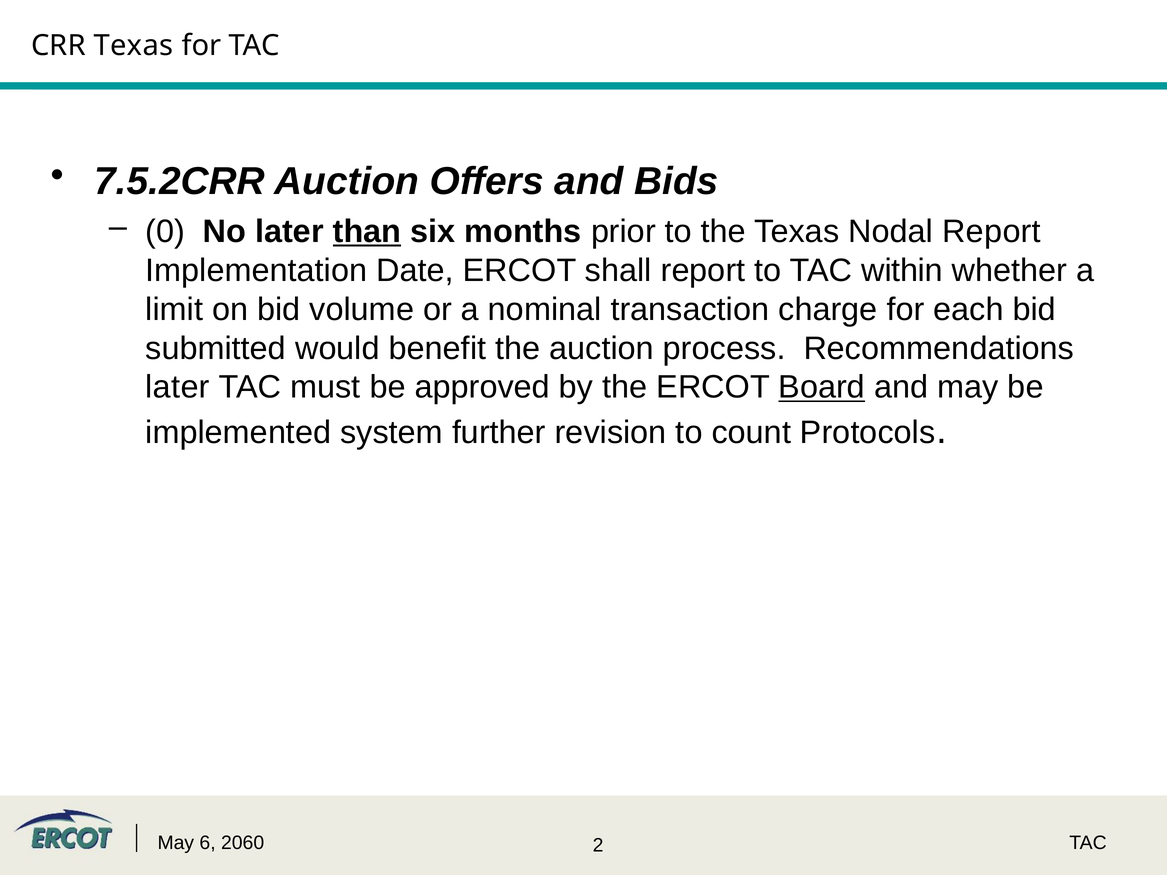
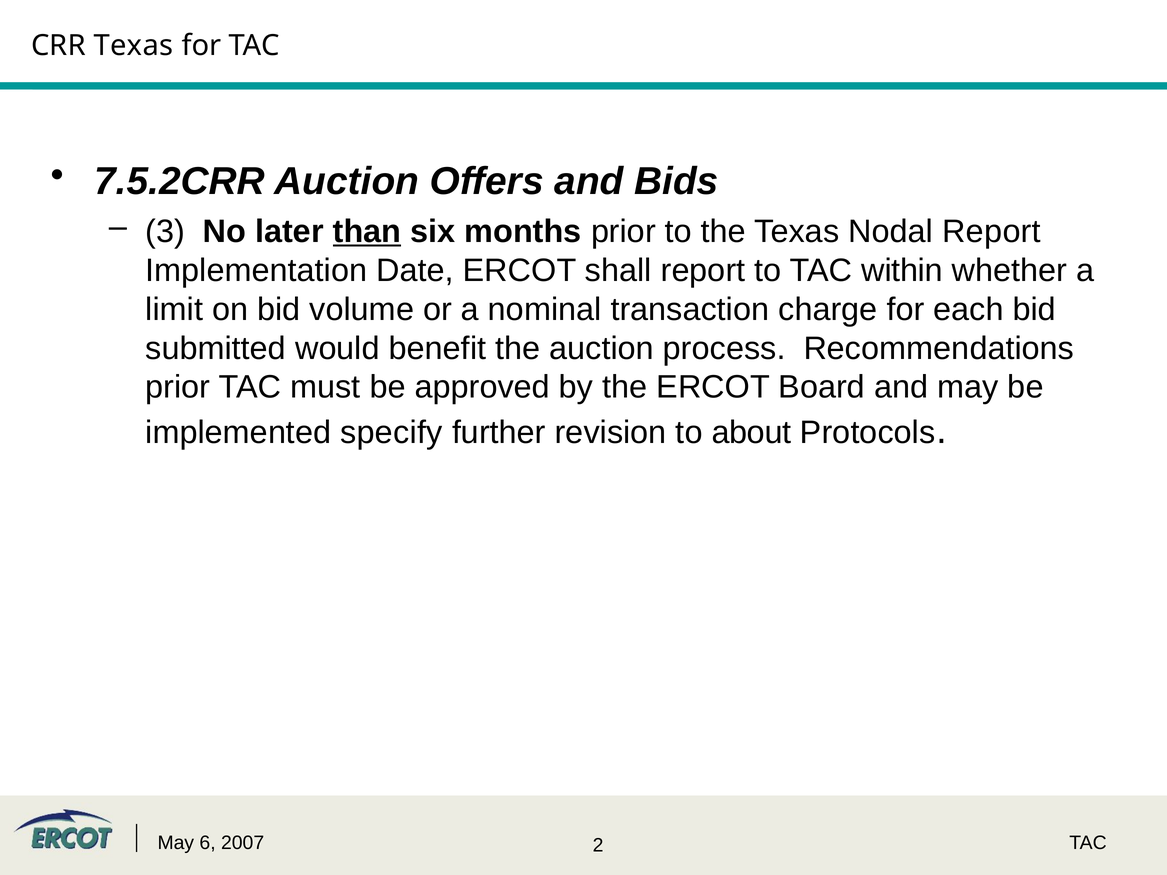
0: 0 -> 3
later at (178, 387): later -> prior
Board underline: present -> none
system: system -> specify
count: count -> about
2060: 2060 -> 2007
